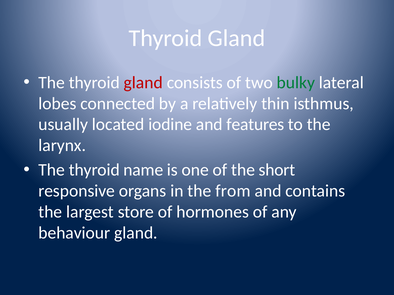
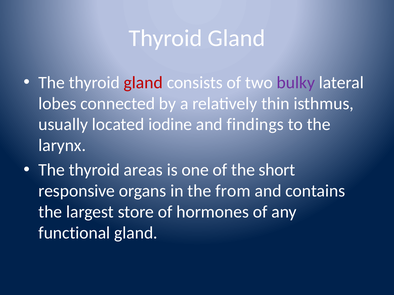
bulky colour: green -> purple
features: features -> findings
name: name -> areas
behaviour: behaviour -> functional
